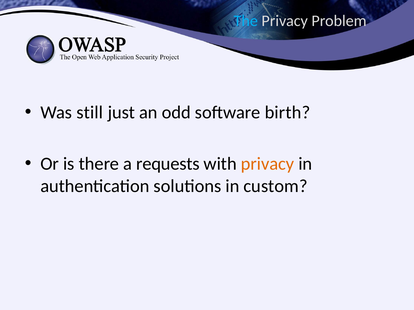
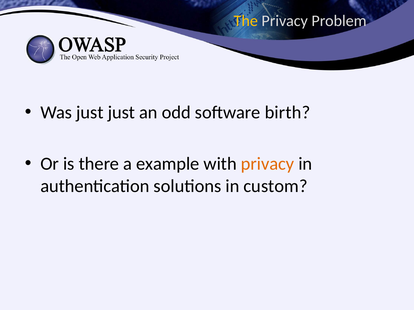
The colour: light blue -> yellow
Was still: still -> just
requests: requests -> example
